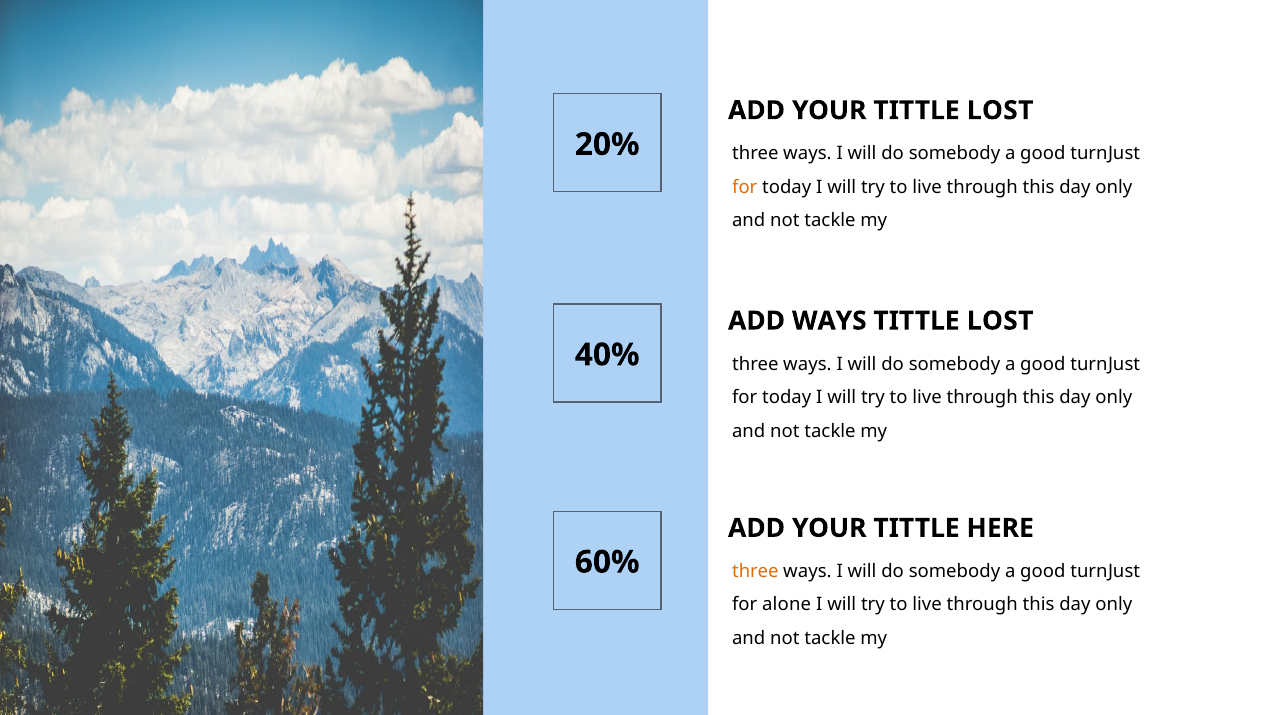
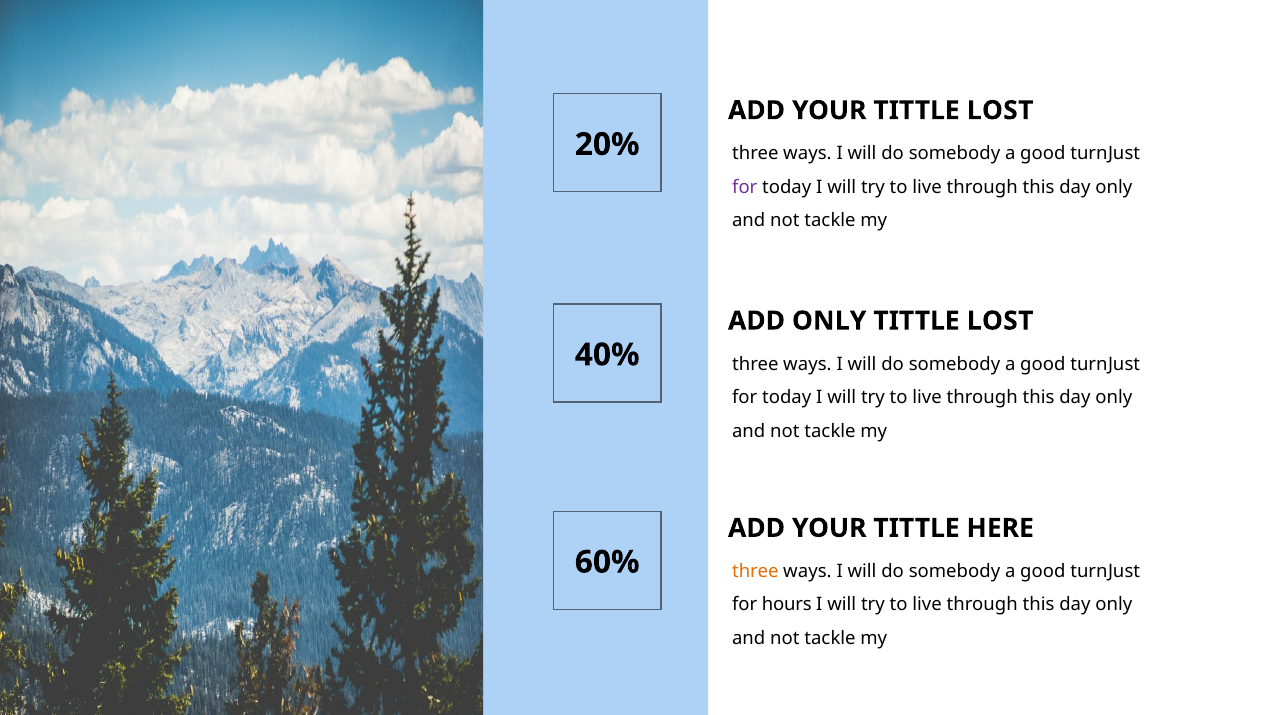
for at (745, 187) colour: orange -> purple
ADD WAYS: WAYS -> ONLY
alone: alone -> hours
